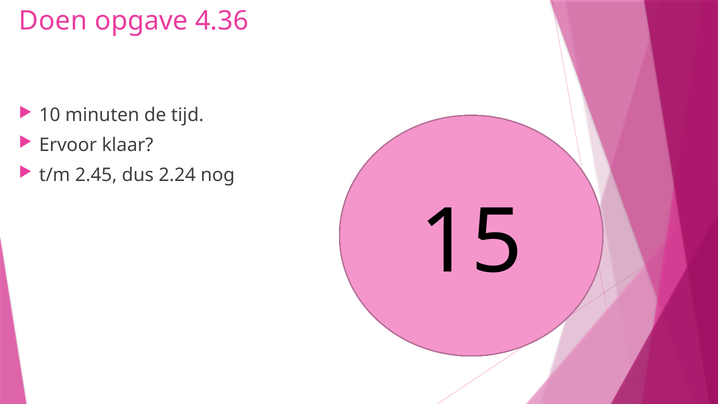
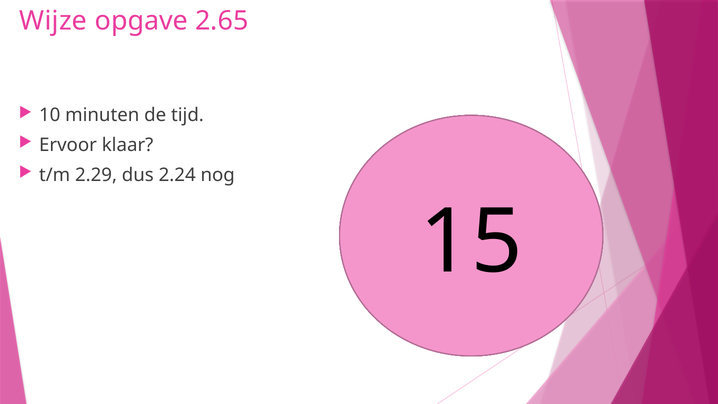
Doen: Doen -> Wijze
4.36: 4.36 -> 2.65
2.45: 2.45 -> 2.29
